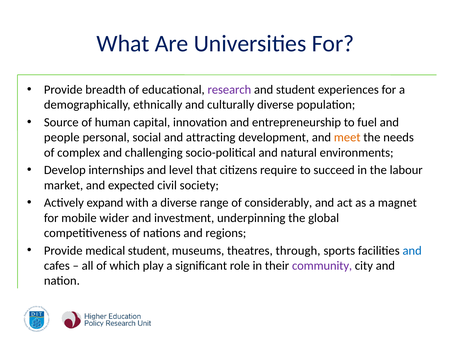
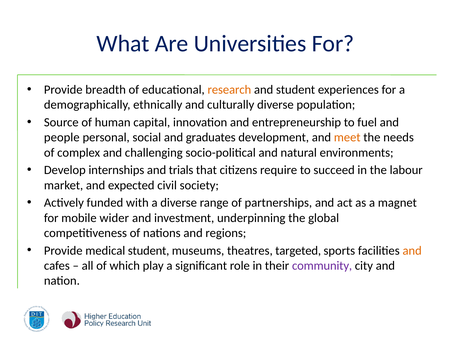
research colour: purple -> orange
attracting: attracting -> graduates
level: level -> trials
expand: expand -> funded
considerably: considerably -> partnerships
through: through -> targeted
and at (412, 250) colour: blue -> orange
